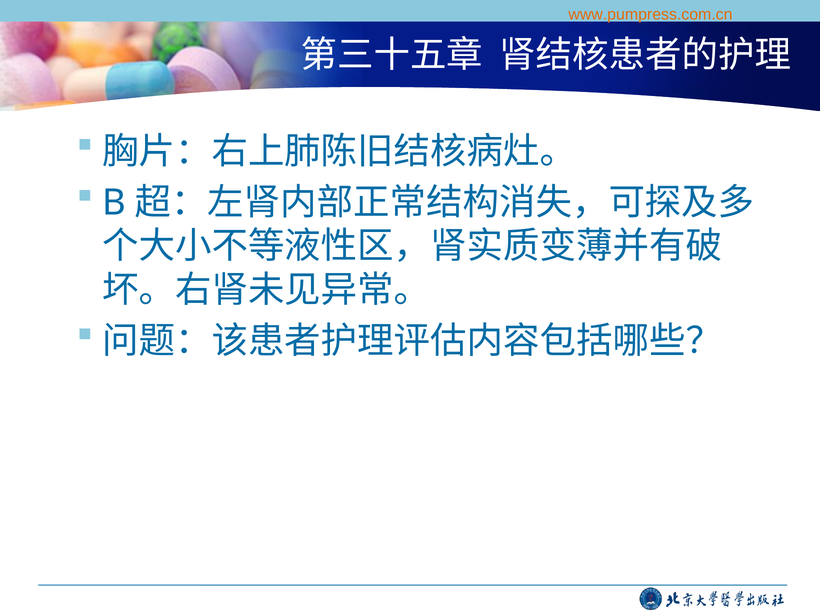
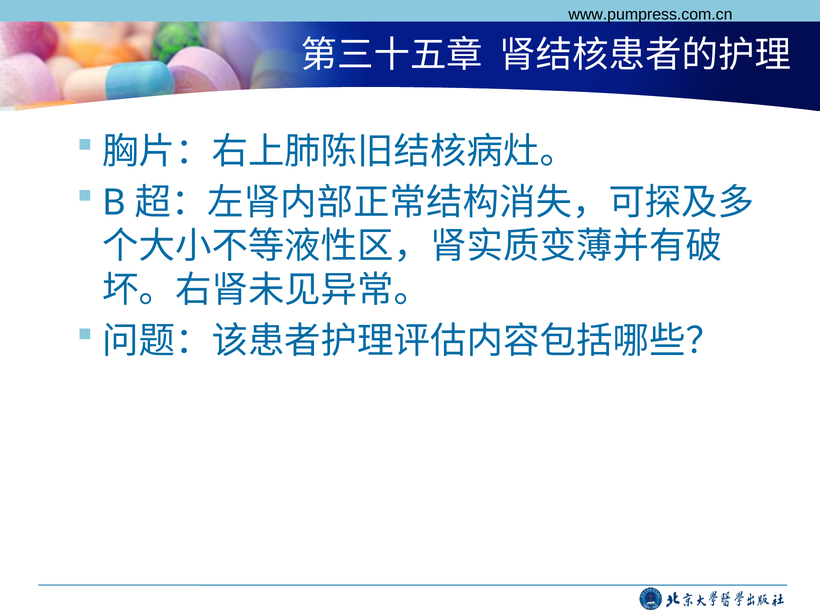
www.pumpress.com.cn colour: orange -> black
